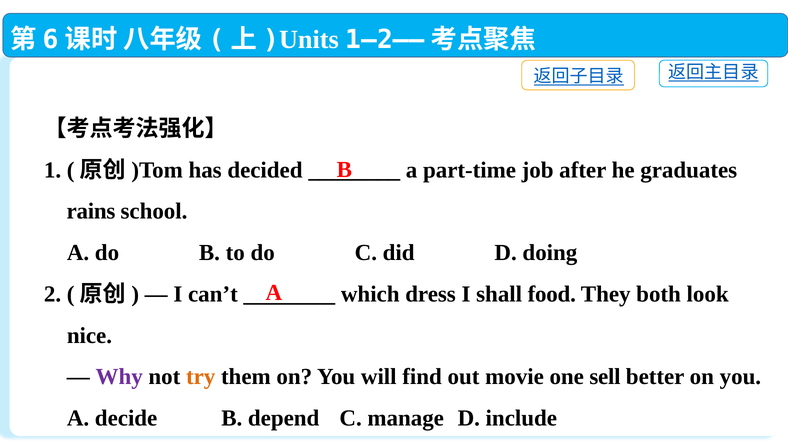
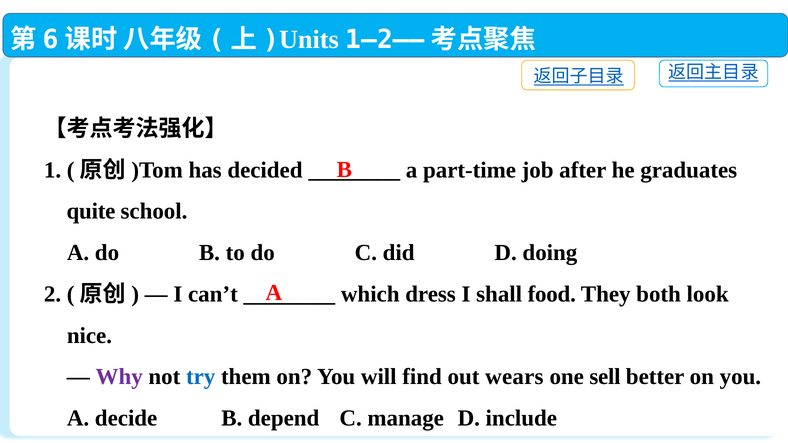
rains: rains -> quite
try colour: orange -> blue
movie: movie -> wears
